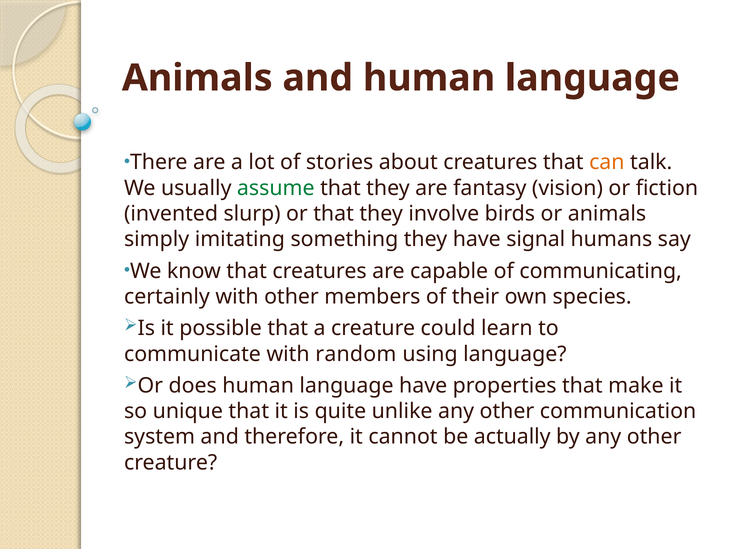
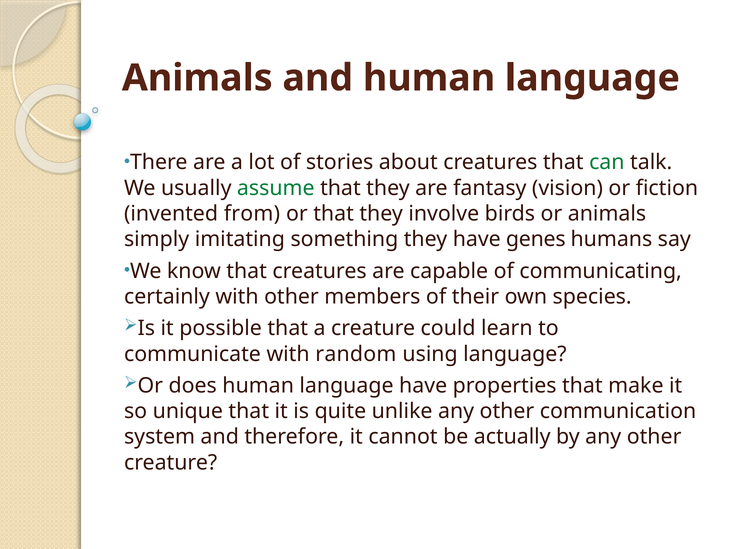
can colour: orange -> green
slurp: slurp -> from
signal: signal -> genes
